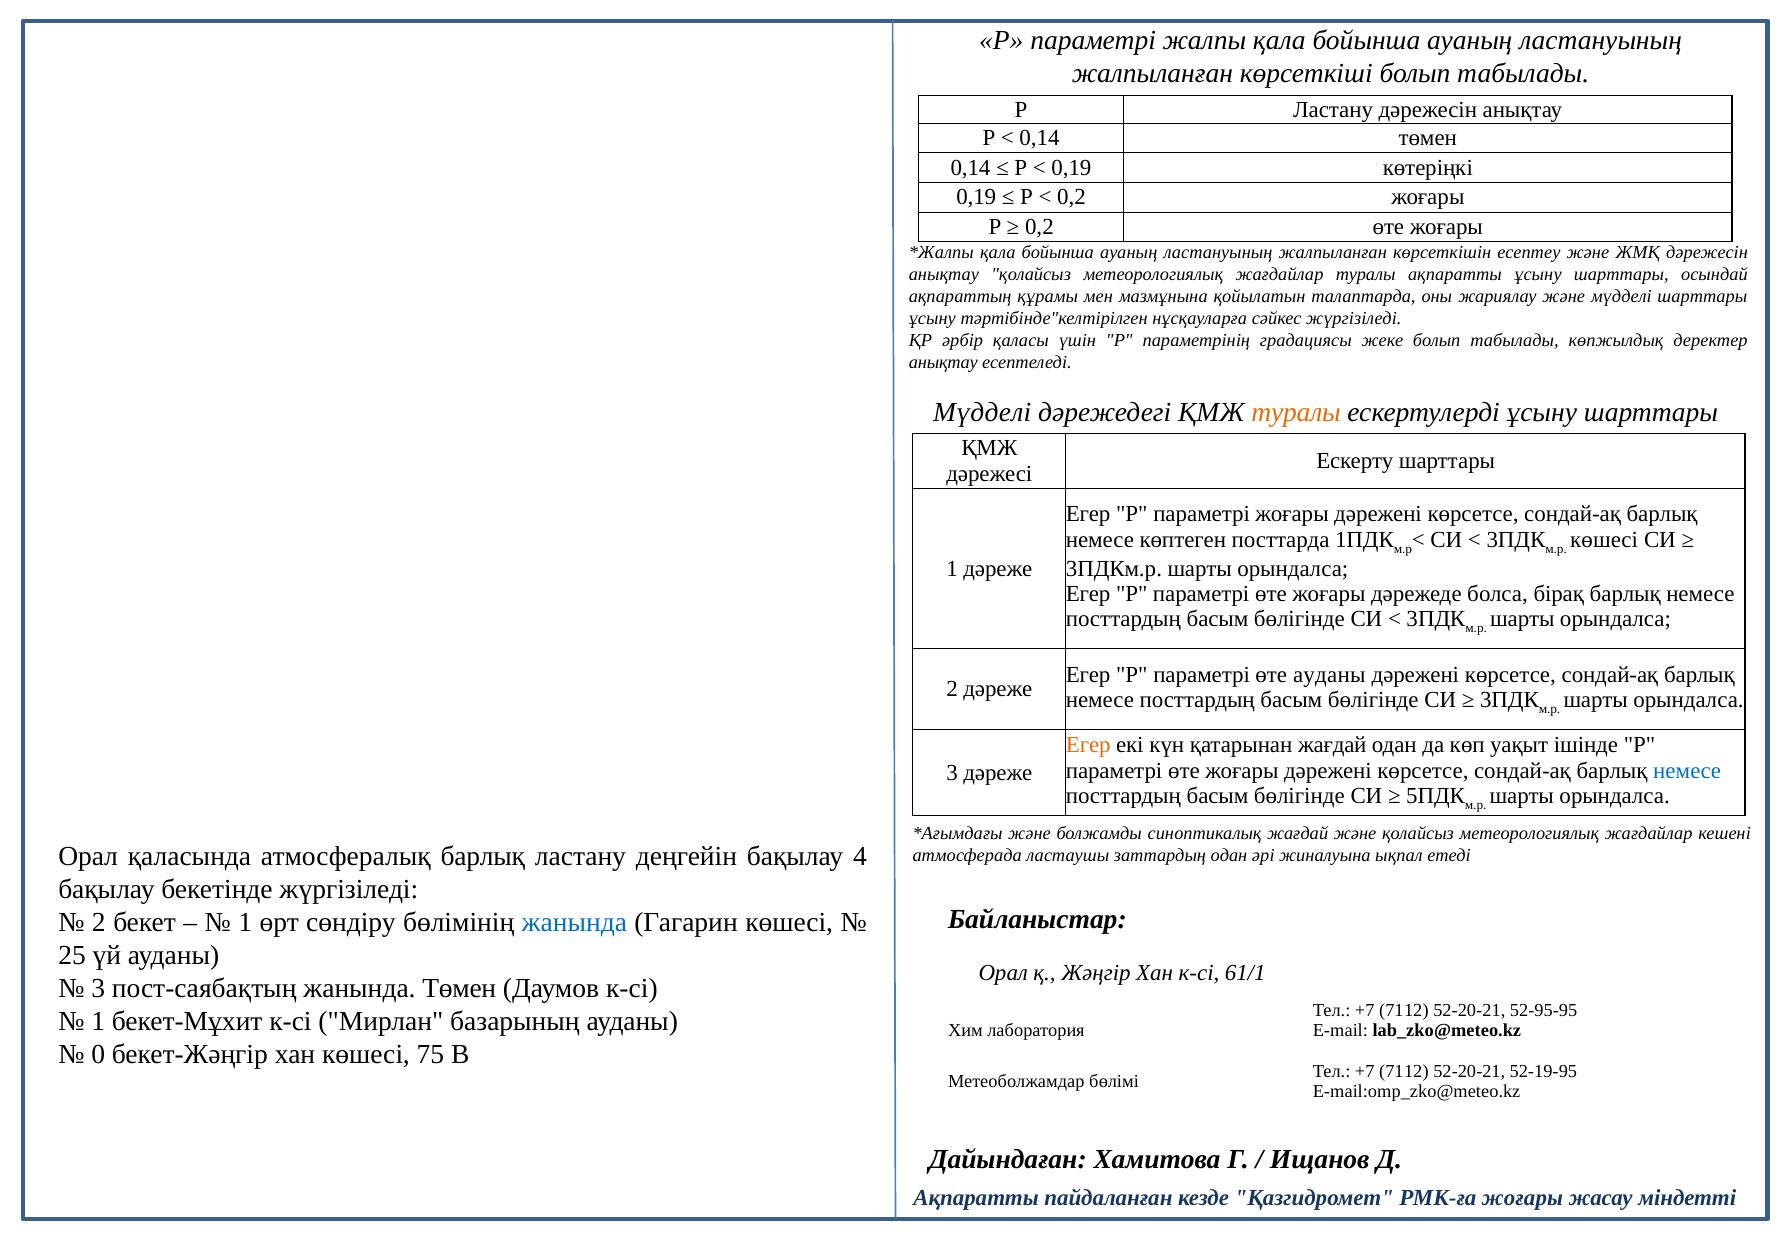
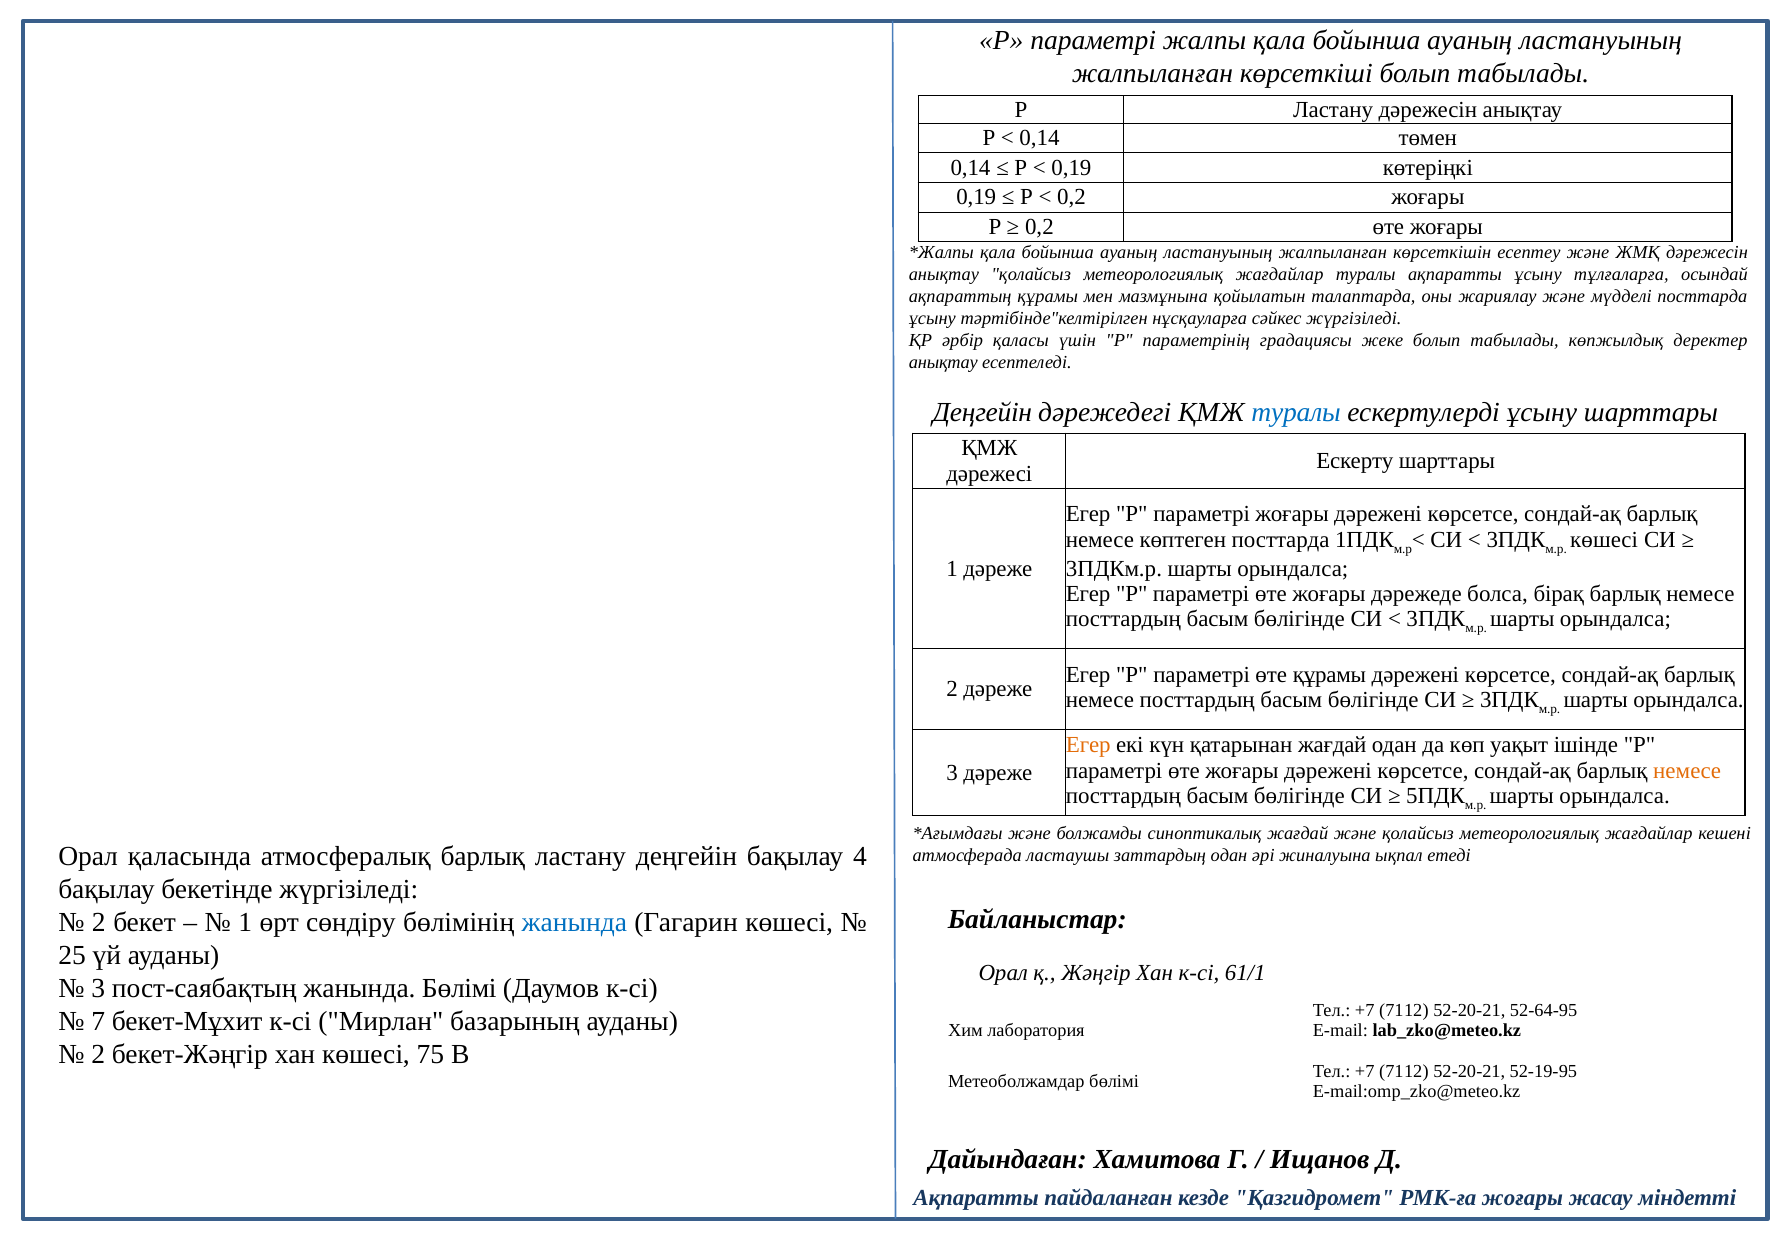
ақпаратты ұсыну шарттары: шарттары -> тұлғаларға
мүдделі шарттары: шарттары -> посттарда
Мүдделі at (982, 412): Мүдделі -> Деңгейін
туралы at (1296, 412) colour: orange -> blue
өте ауданы: ауданы -> құрамы
немесе at (1687, 771) colour: blue -> orange
жанында Төмен: Төмен -> Бөлімі
52-95-95: 52-95-95 -> 52-64-95
1 at (98, 1021): 1 -> 7
0 at (98, 1054): 0 -> 2
